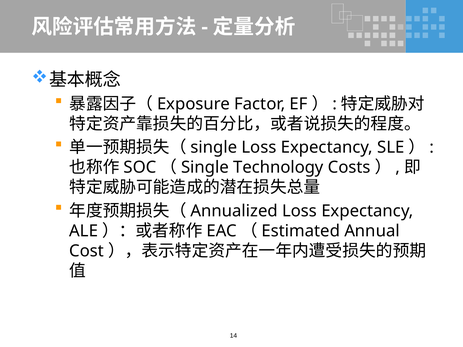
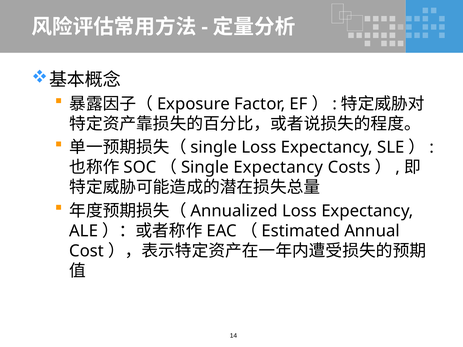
Technology at (278, 168): Technology -> Expectancy
